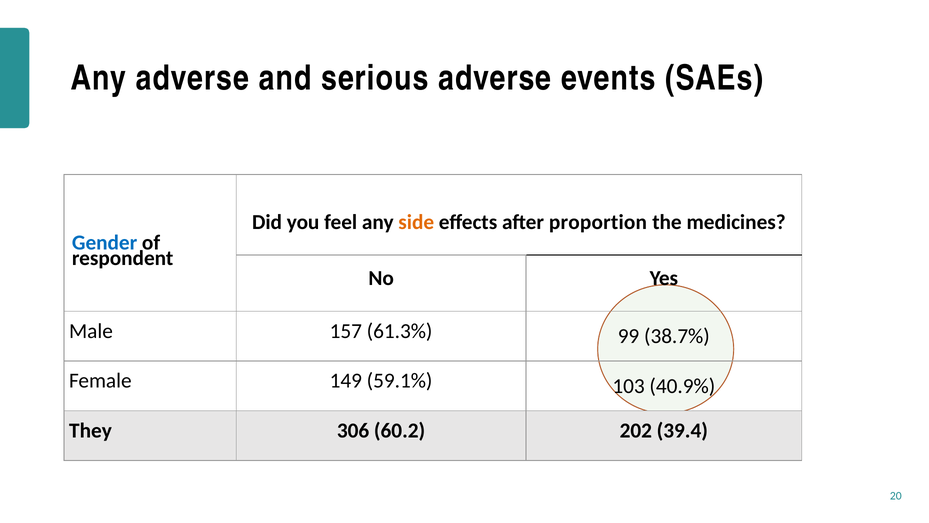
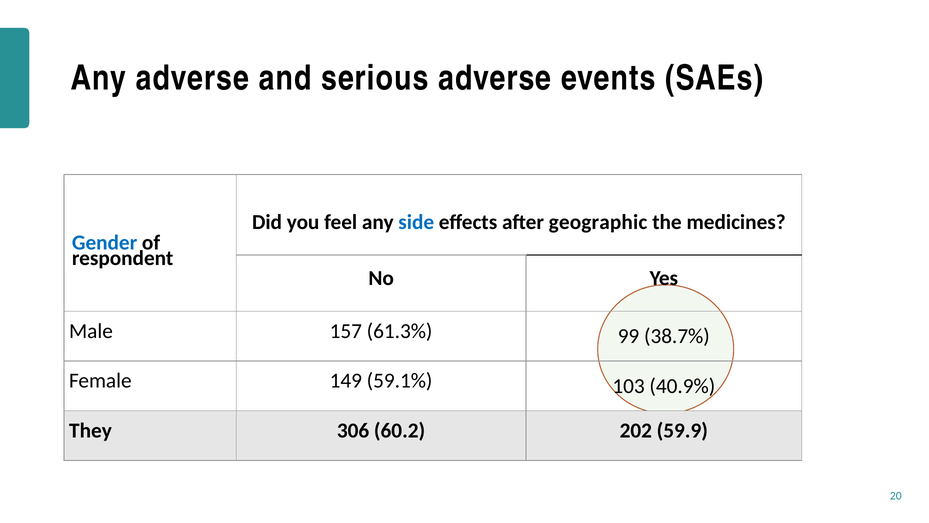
side colour: orange -> blue
proportion: proportion -> geographic
39.4: 39.4 -> 59.9
